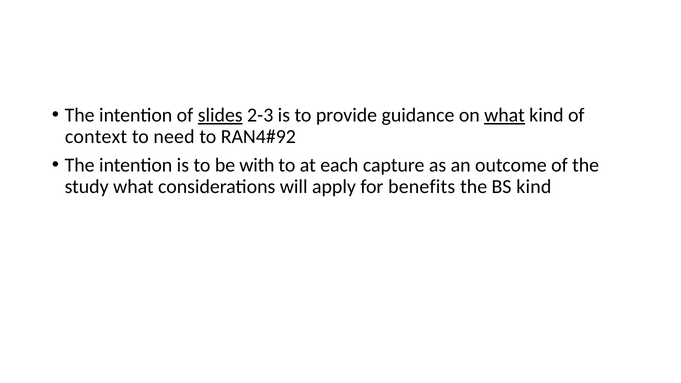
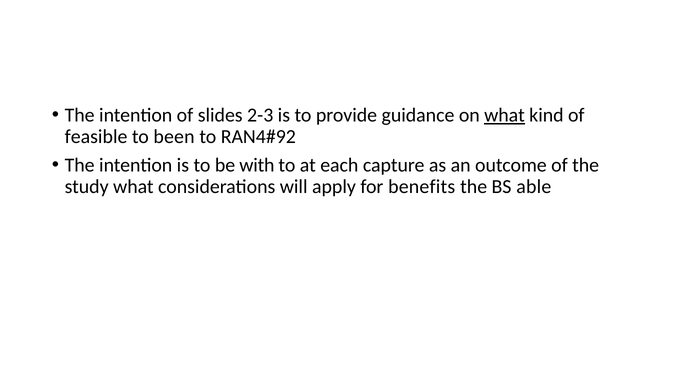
slides underline: present -> none
context: context -> feasible
need: need -> been
BS kind: kind -> able
